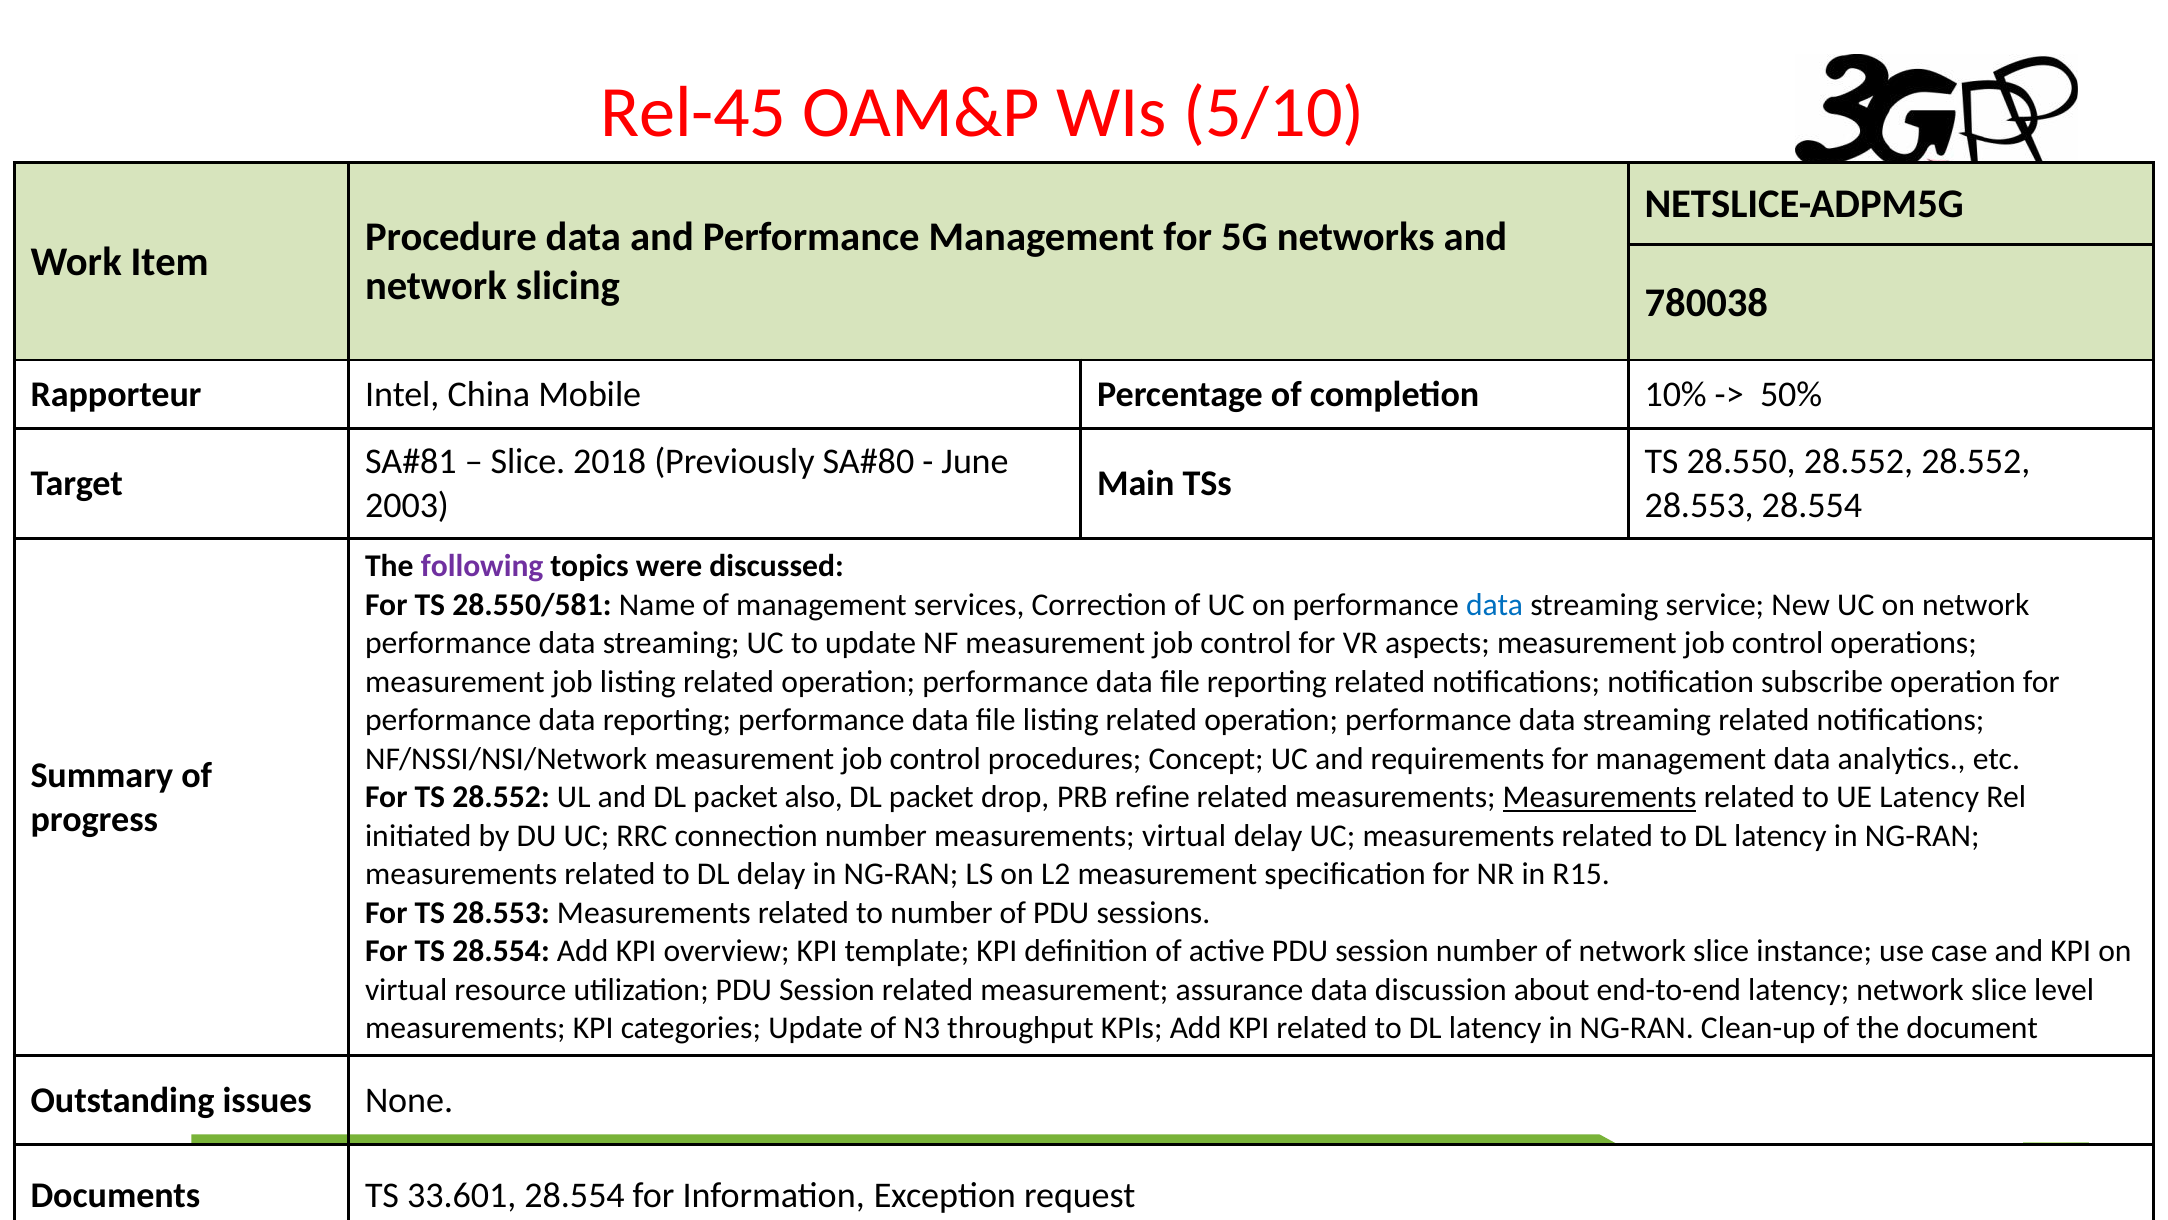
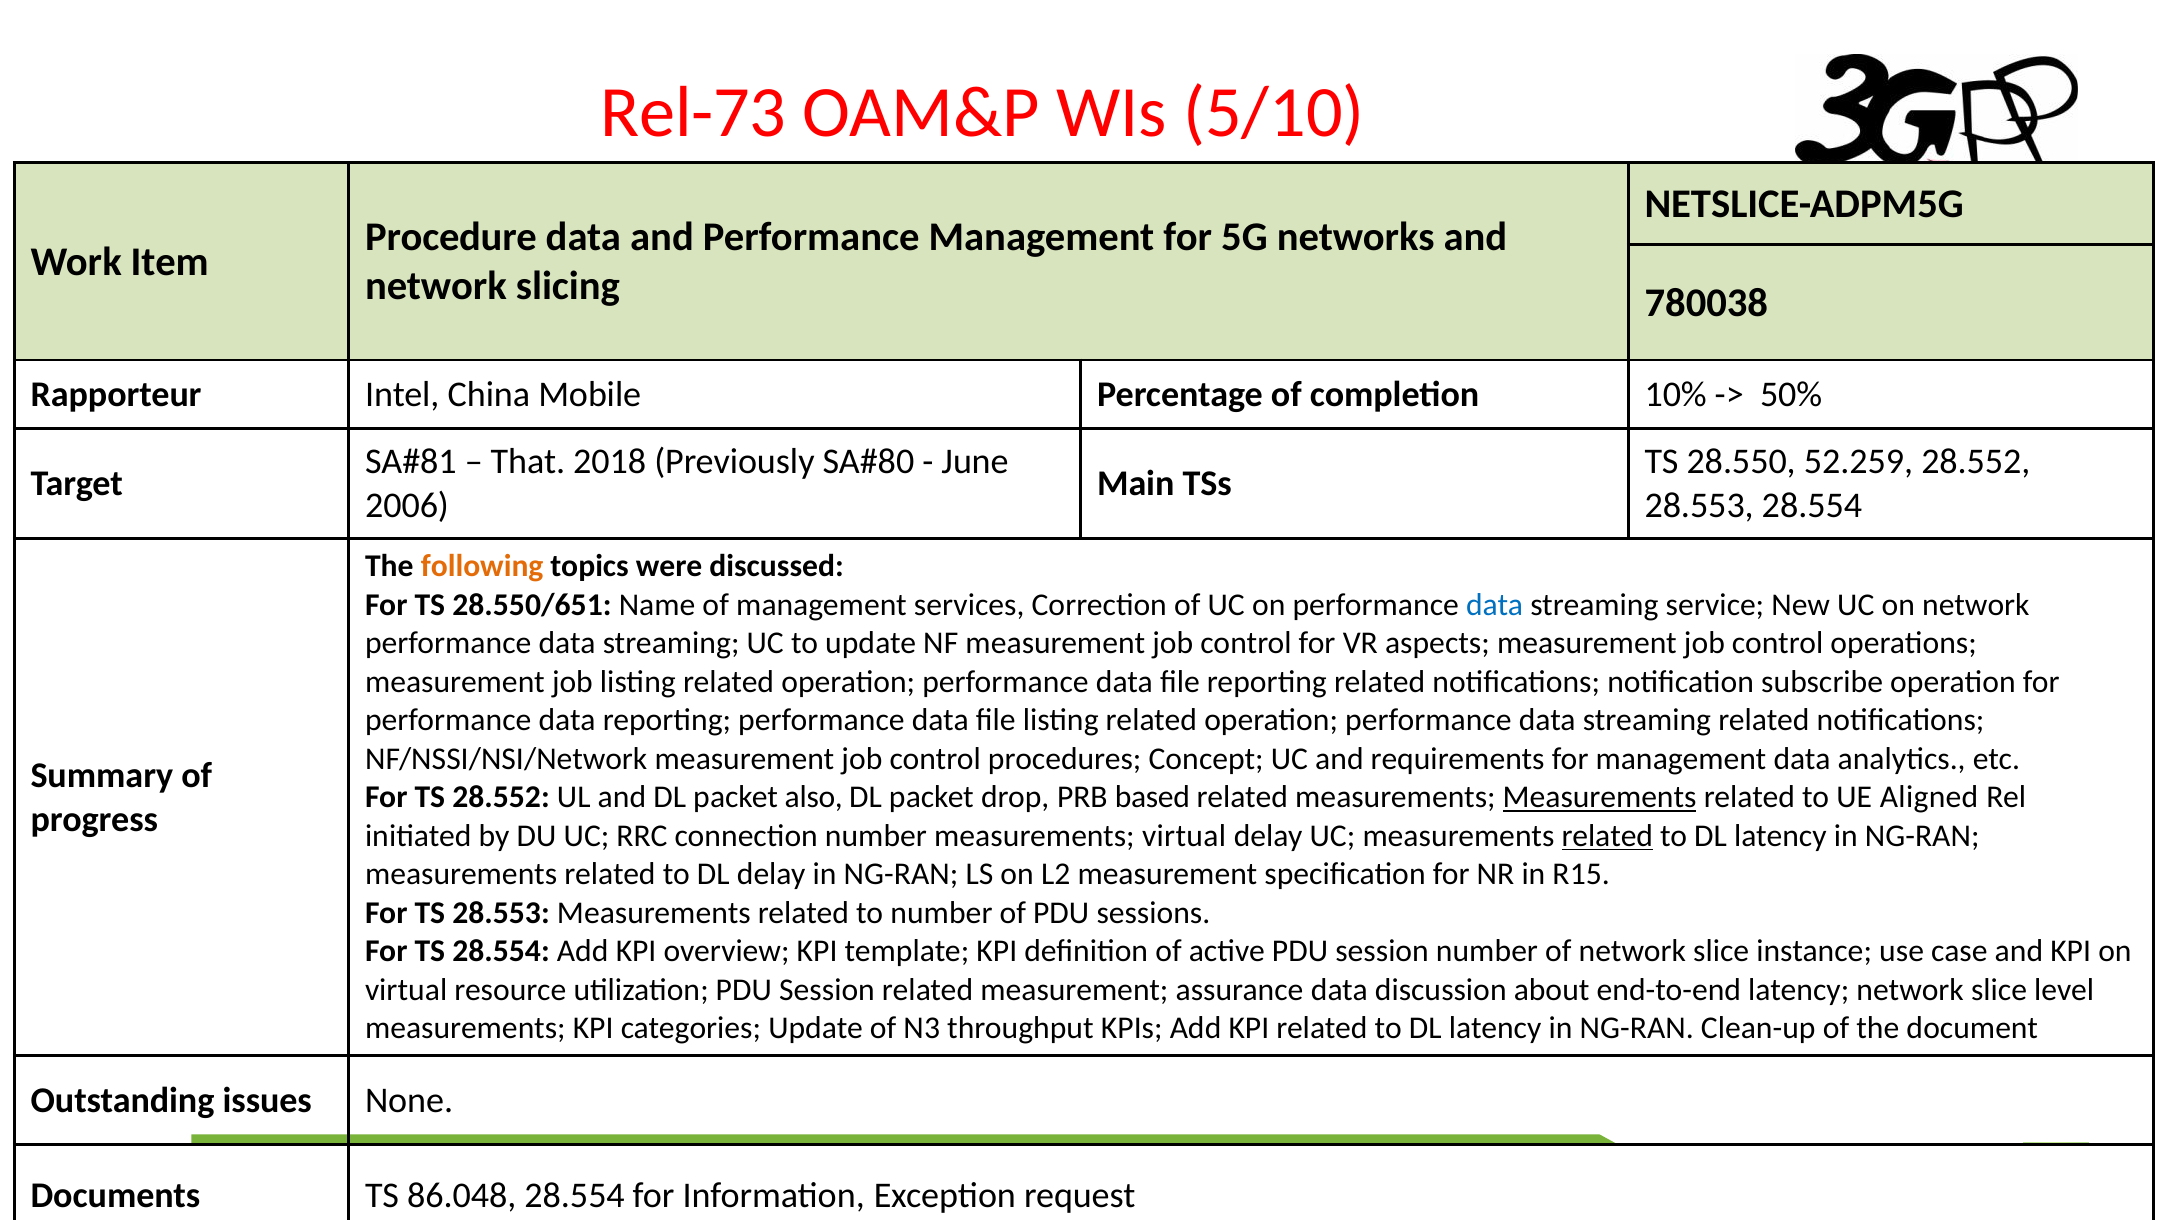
Rel-45: Rel-45 -> Rel-73
Slice at (528, 462): Slice -> That
28.550 28.552: 28.552 -> 52.259
2003: 2003 -> 2006
following colour: purple -> orange
28.550/581: 28.550/581 -> 28.550/651
refine: refine -> based
UE Latency: Latency -> Aligned
related at (1607, 836) underline: none -> present
33.601: 33.601 -> 86.048
